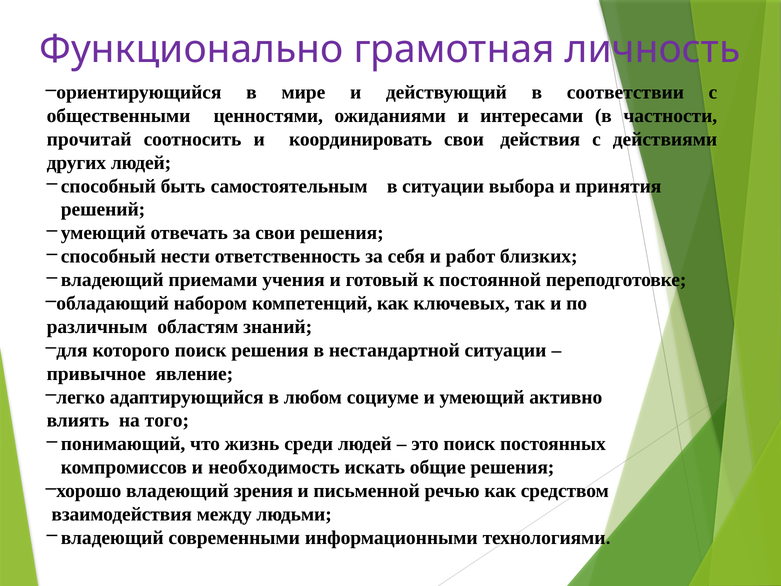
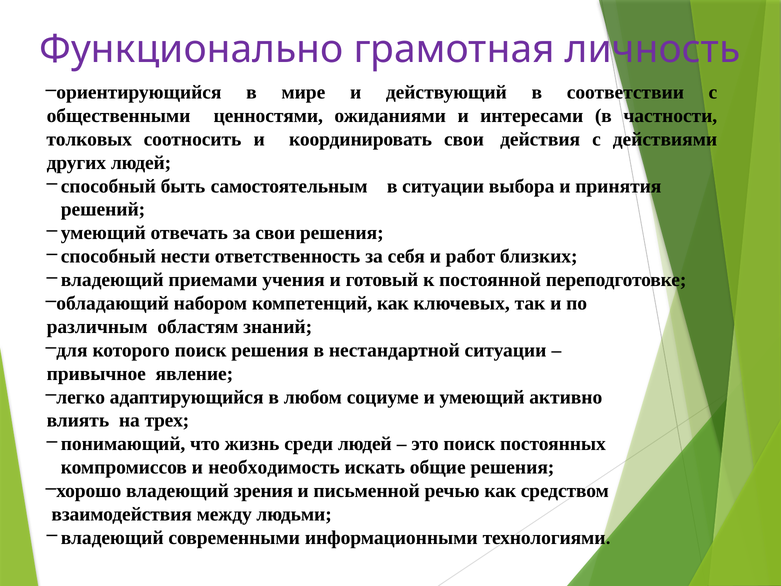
прочитай: прочитай -> толковых
того: того -> трех
